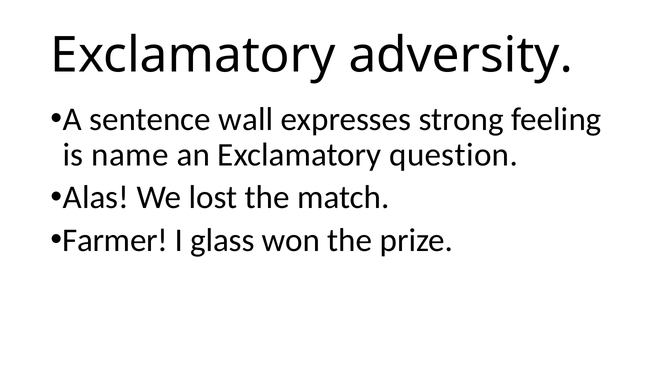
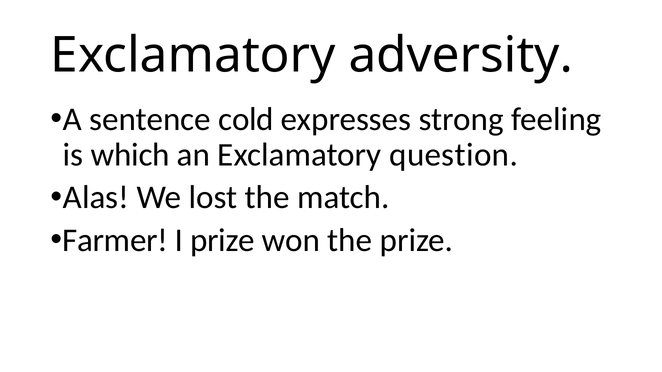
wall: wall -> cold
name: name -> which
I glass: glass -> prize
